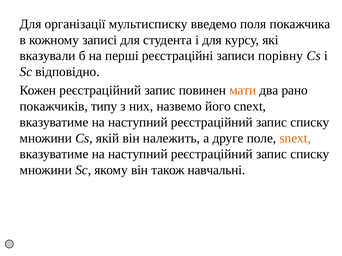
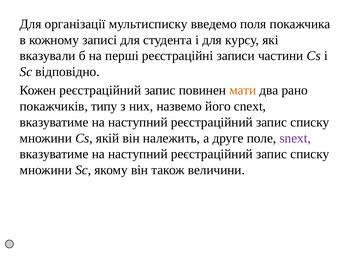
порівну: порівну -> частини
snext colour: orange -> purple
навчальні: навчальні -> величини
